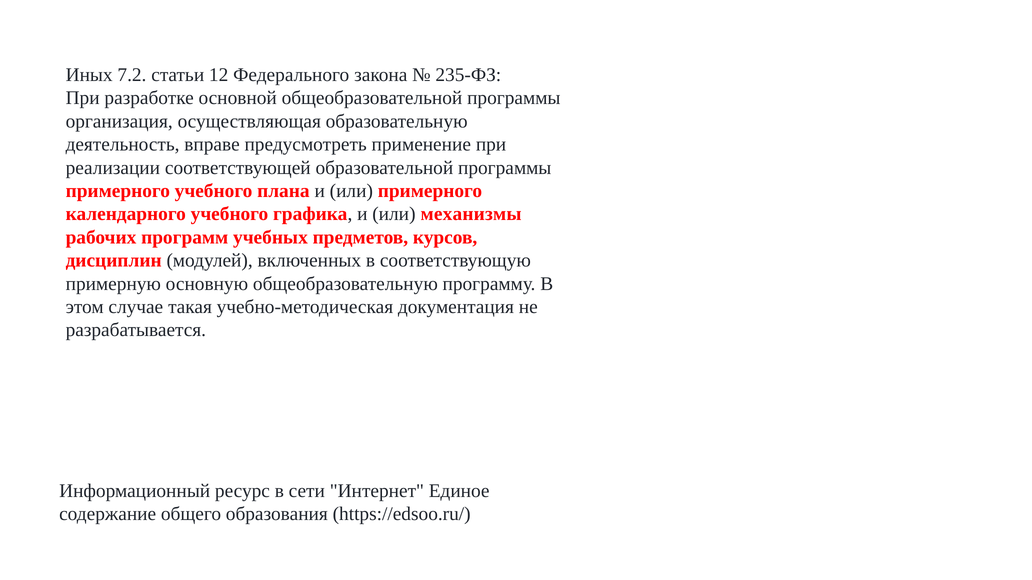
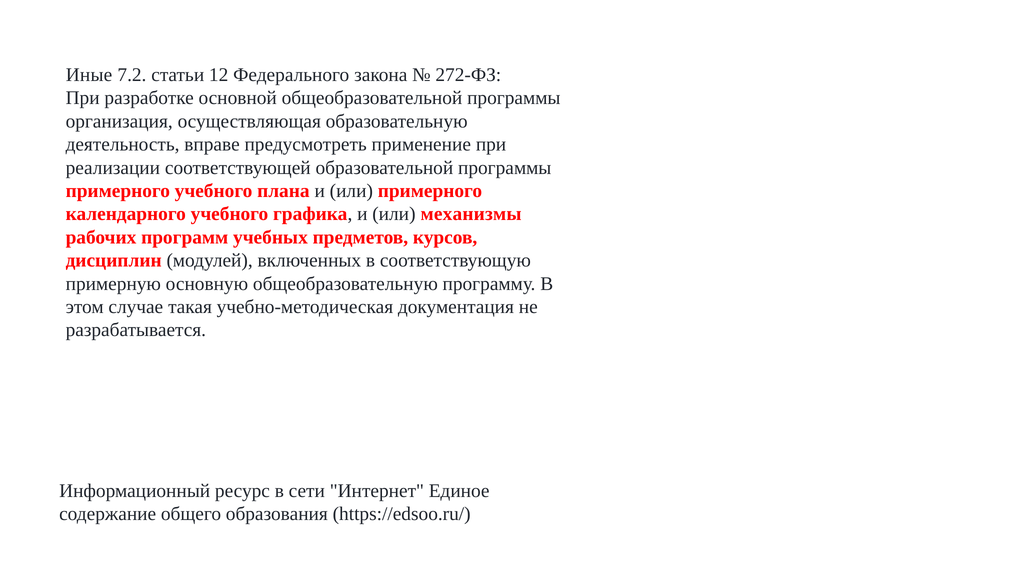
Иных: Иных -> Иные
235-ФЗ: 235-ФЗ -> 272-ФЗ
